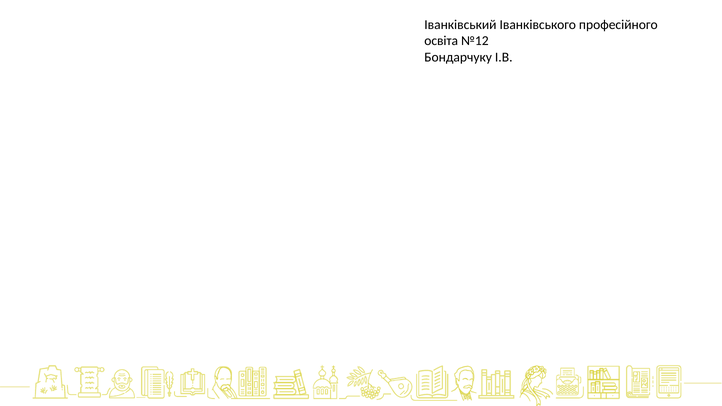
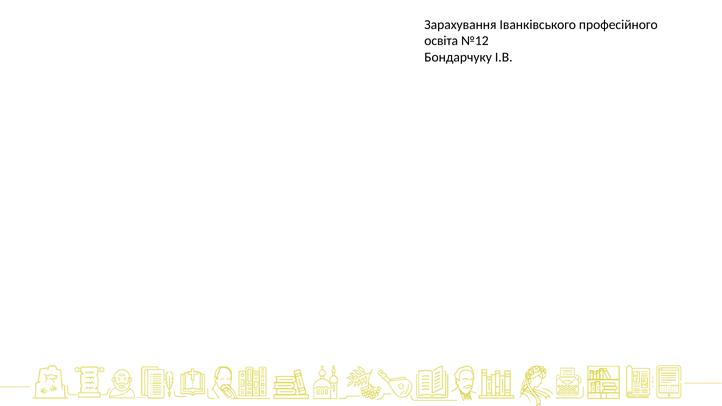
Іванківський: Іванківський -> Зарахування
